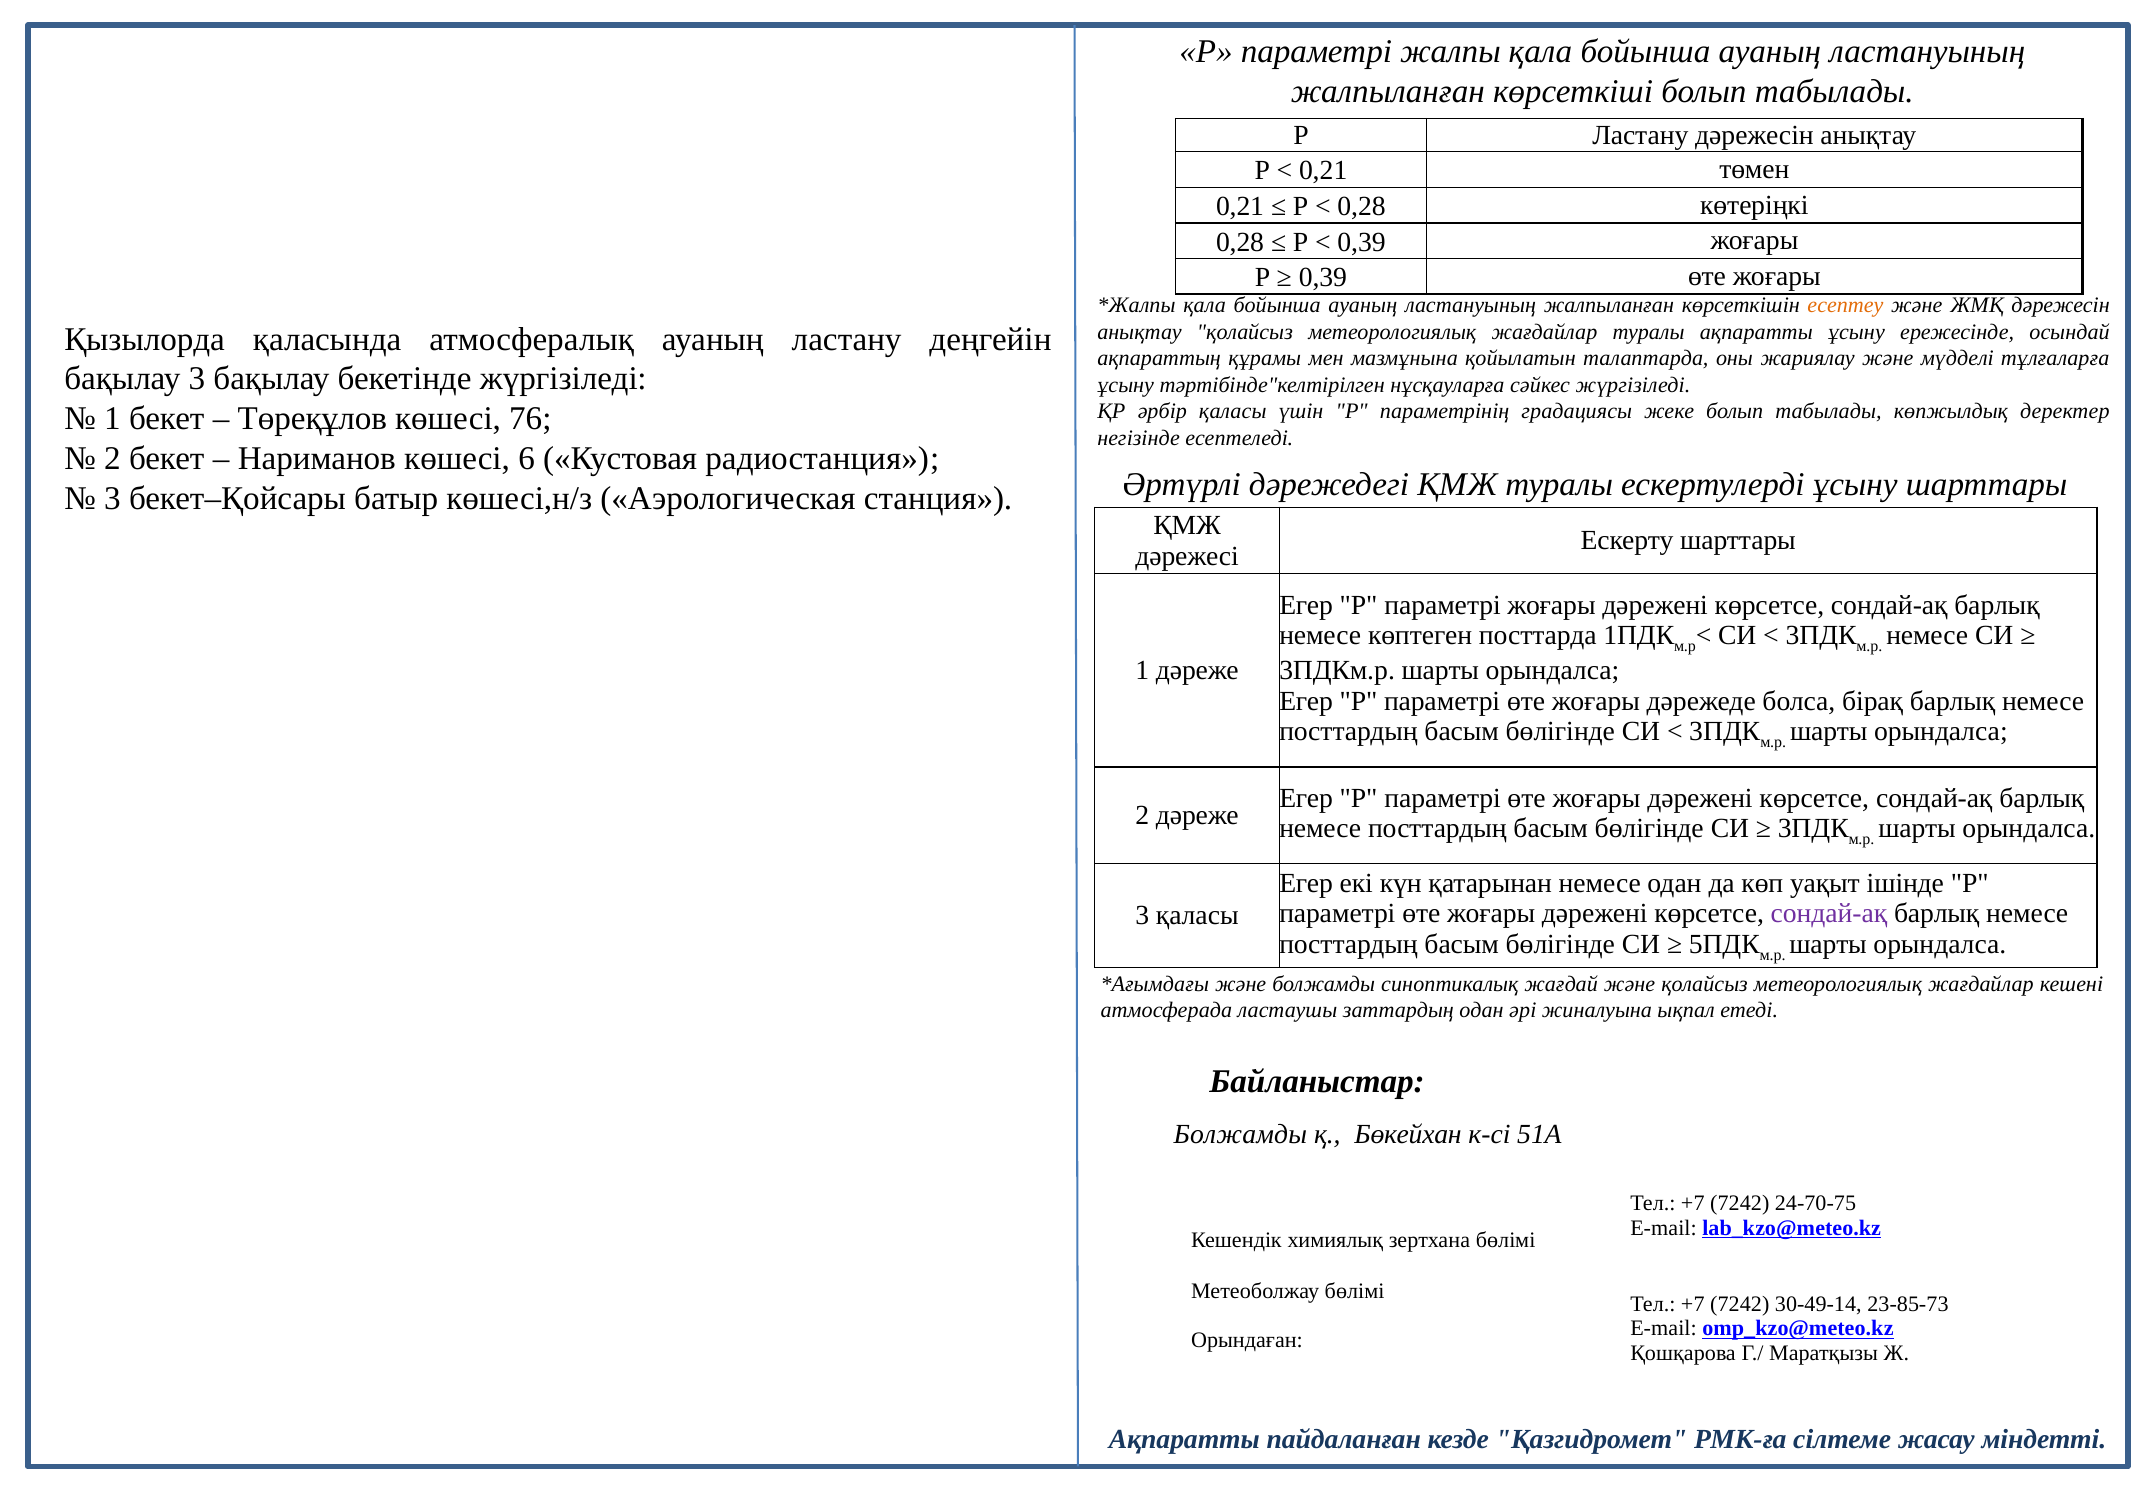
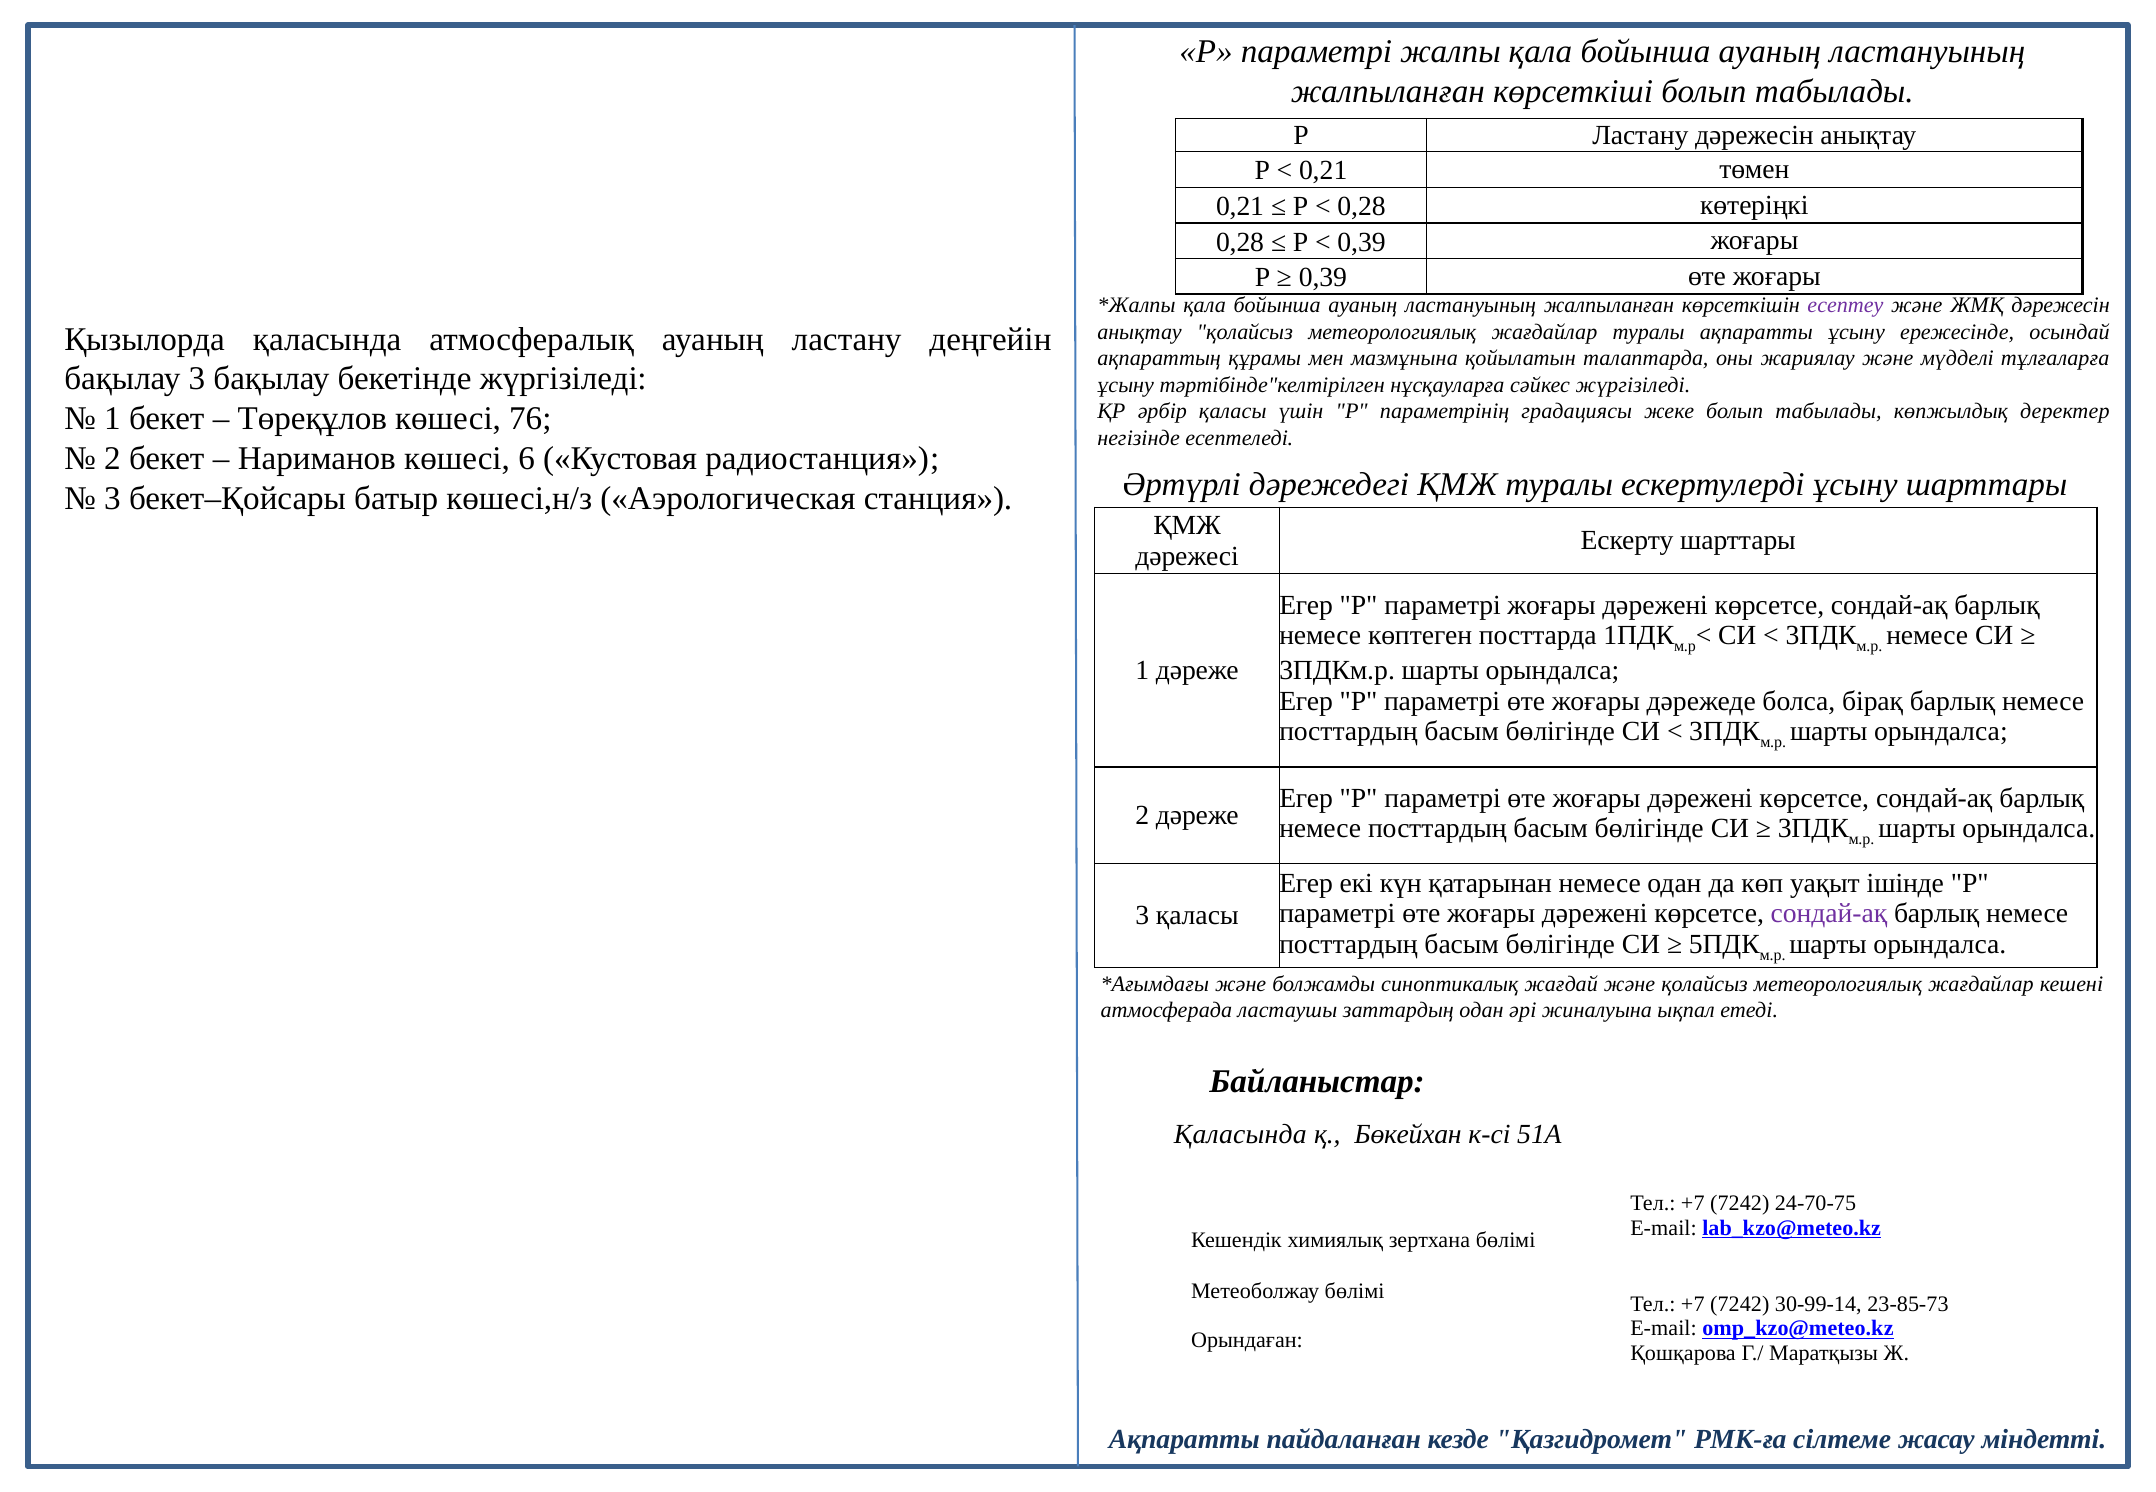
есептеу colour: orange -> purple
Болжамды at (1240, 1135): Болжамды -> Қаласында
30-49-14: 30-49-14 -> 30-99-14
